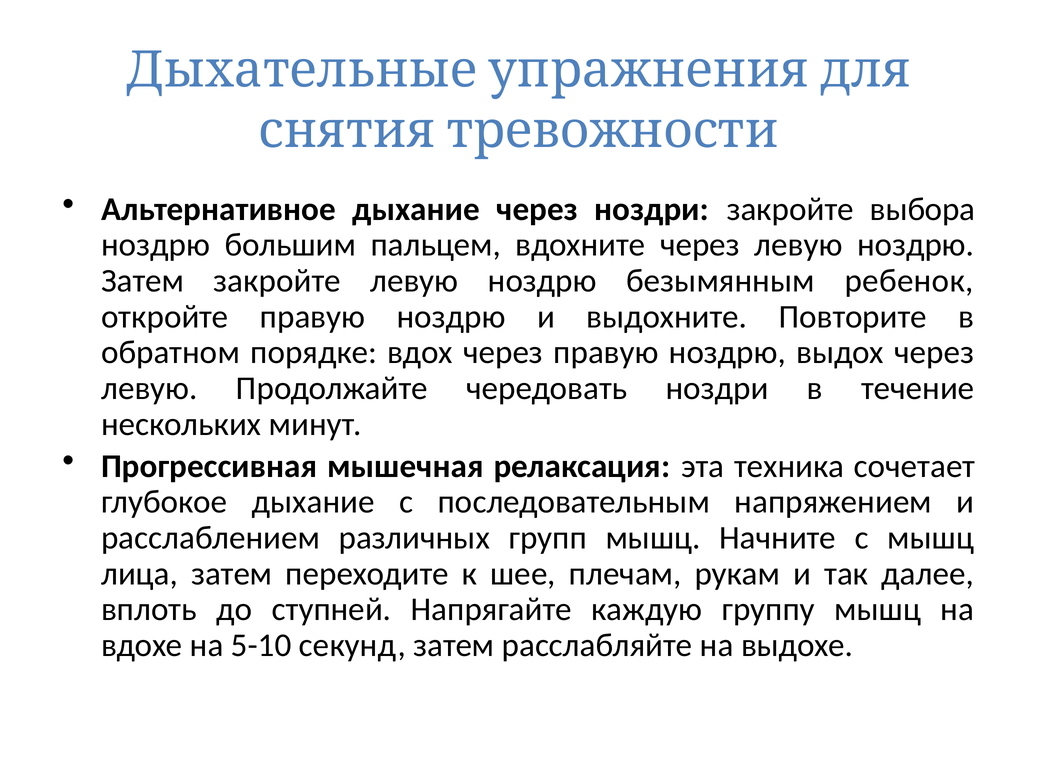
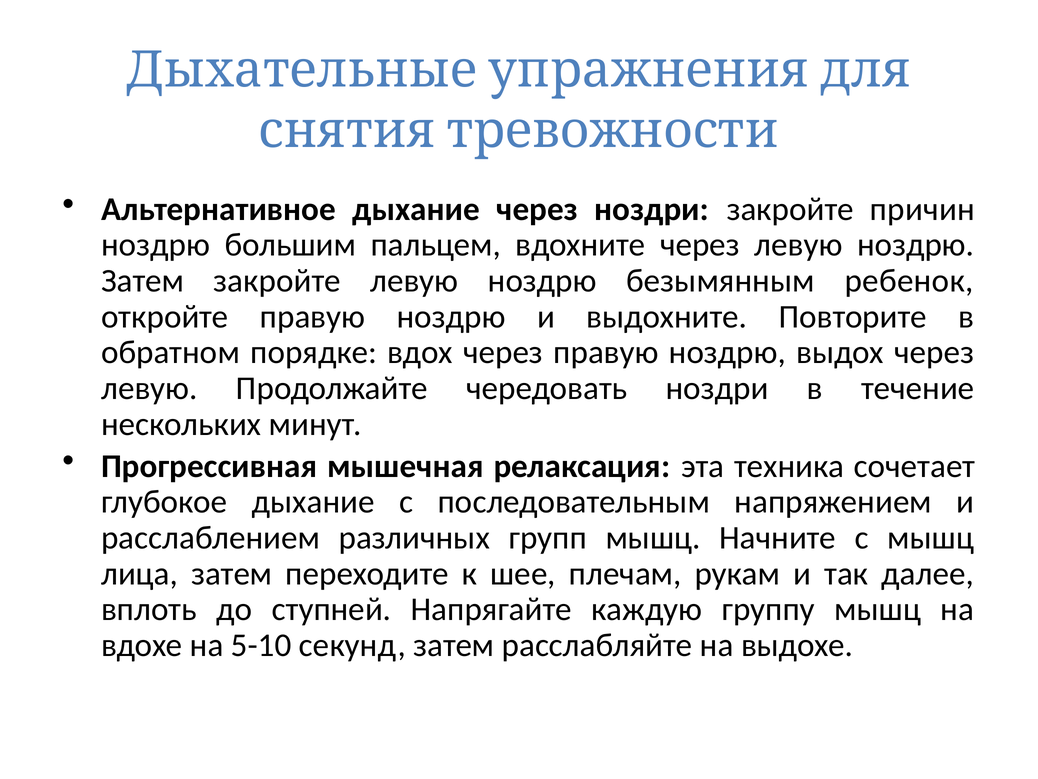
выбора: выбора -> причин
